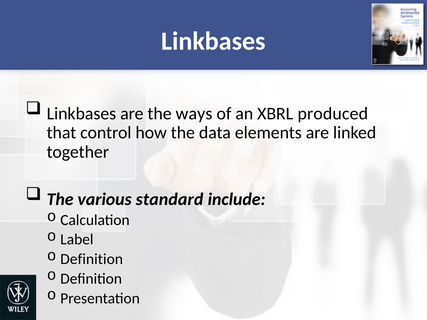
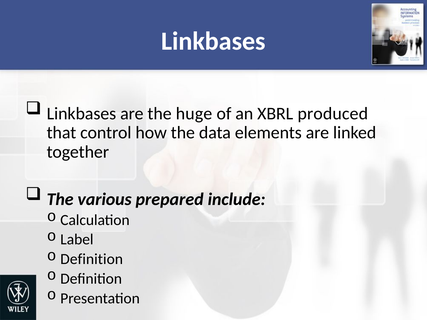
ways: ways -> huge
standard: standard -> prepared
